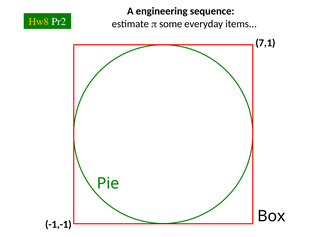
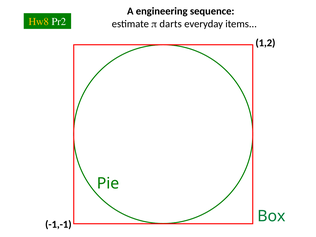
some: some -> darts
7,1: 7,1 -> 1,2
Box colour: black -> green
